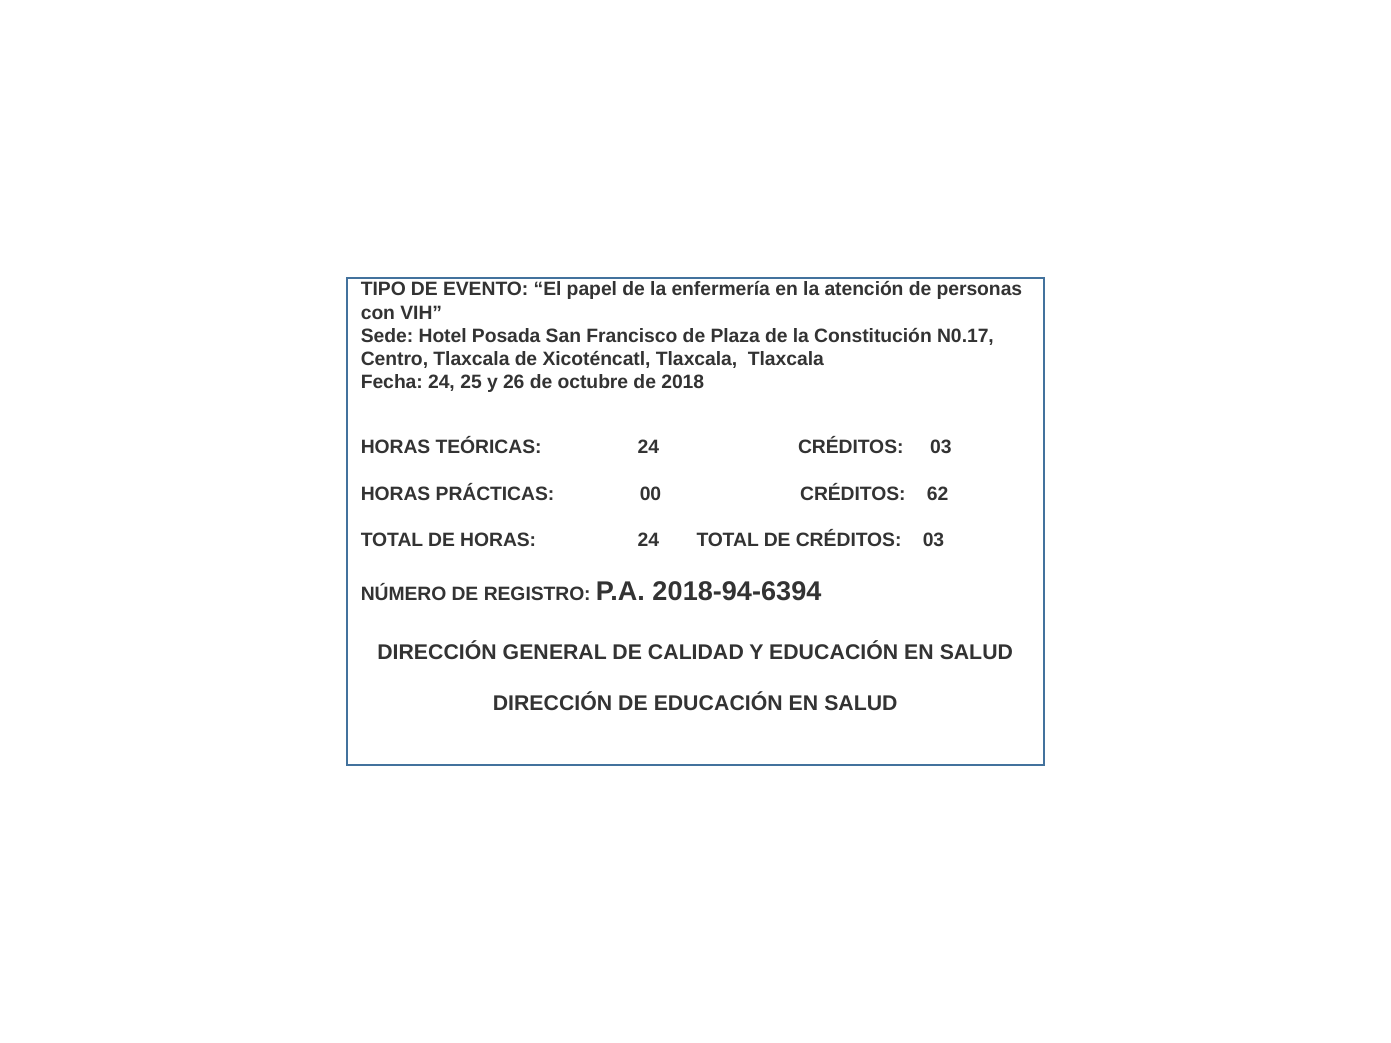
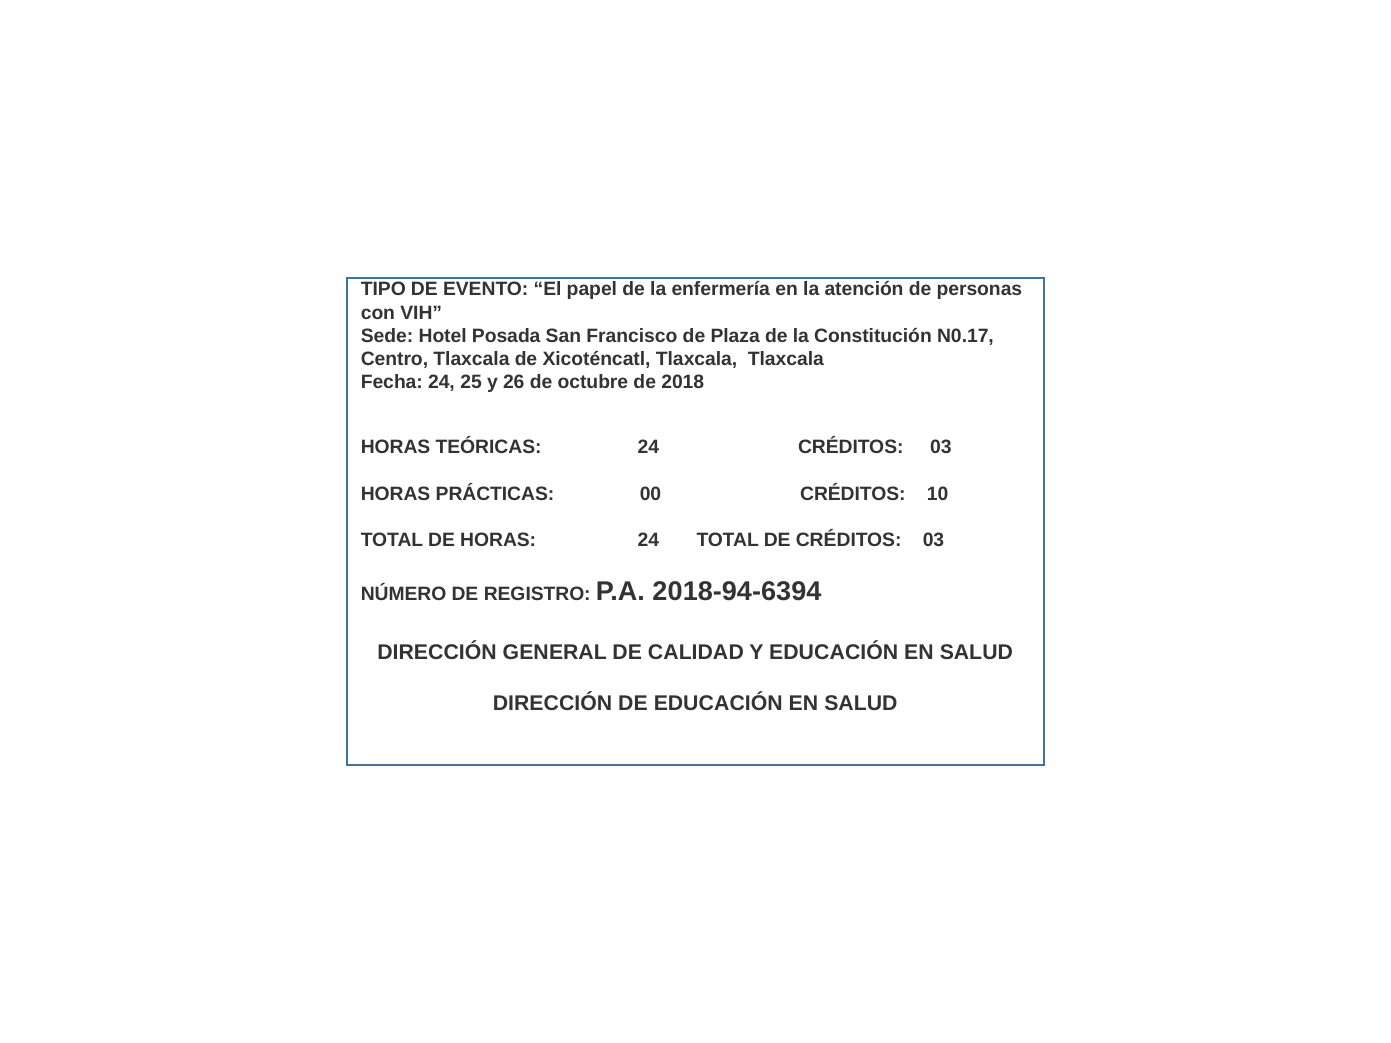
62: 62 -> 10
